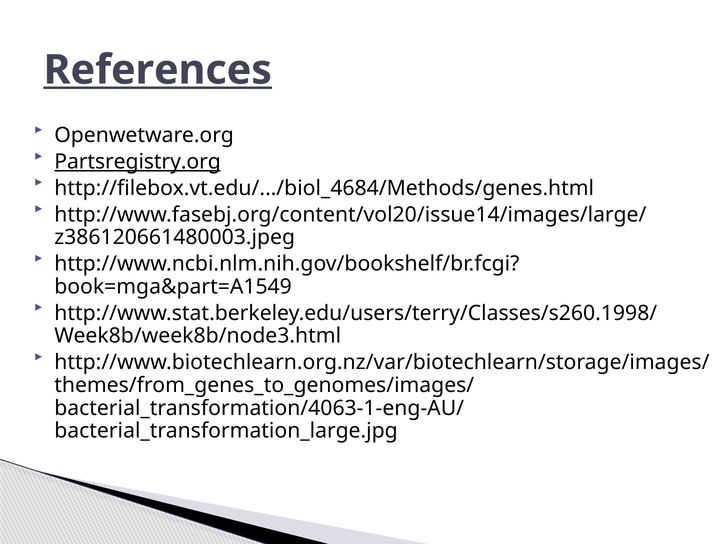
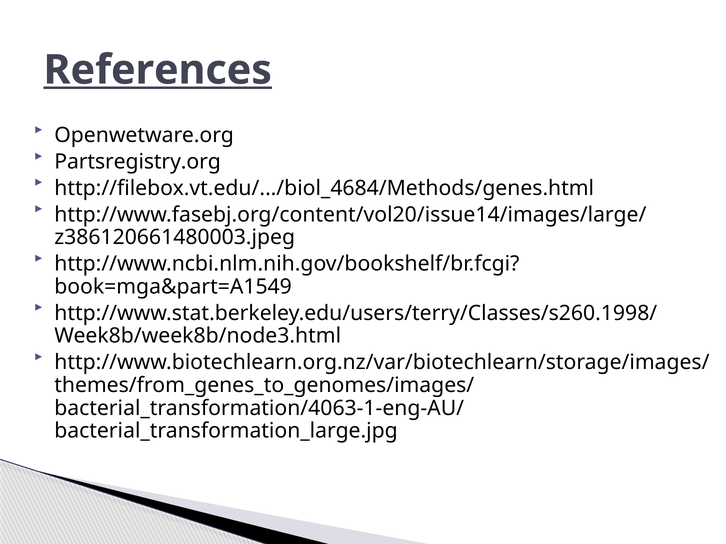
Partsregistry.org underline: present -> none
